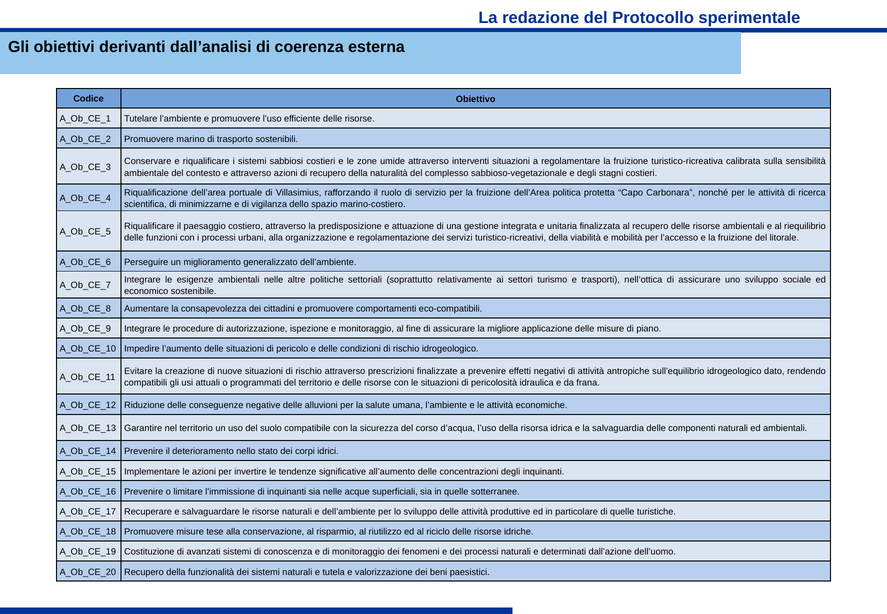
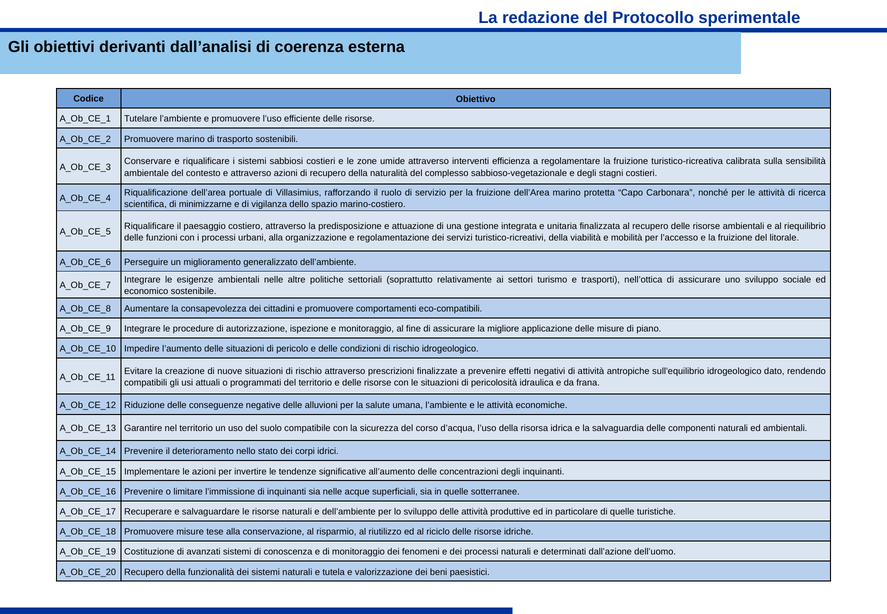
interventi situazioni: situazioni -> efficienza
dell’Area politica: politica -> marino
